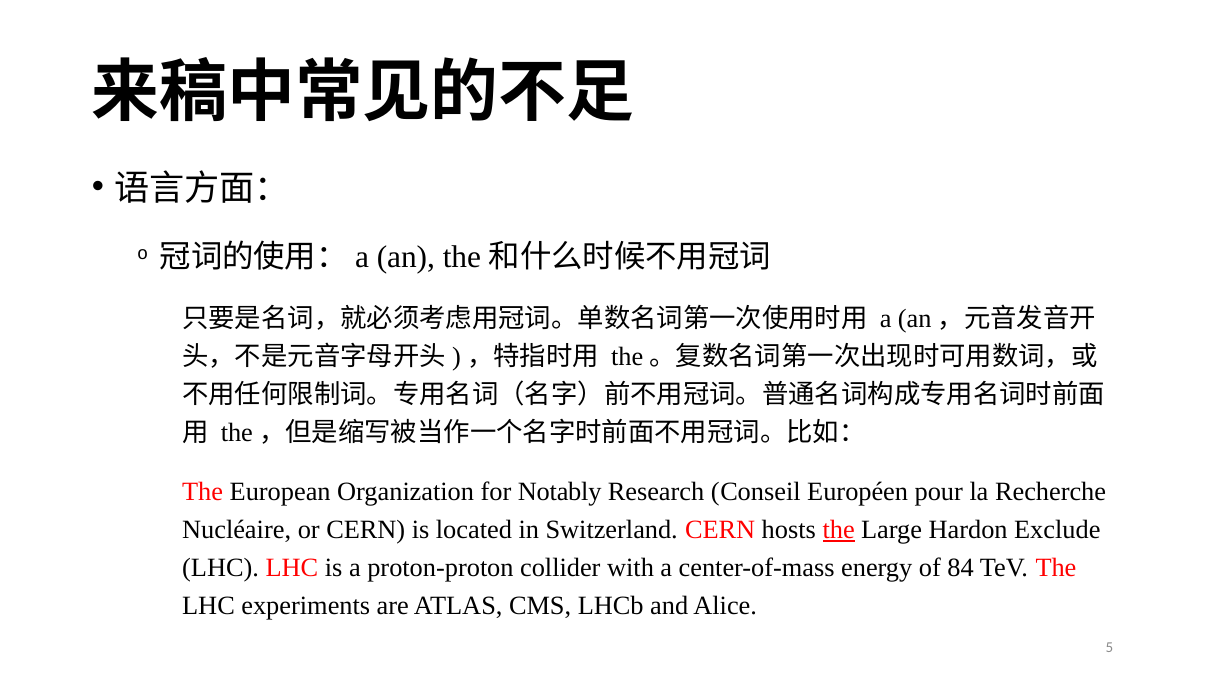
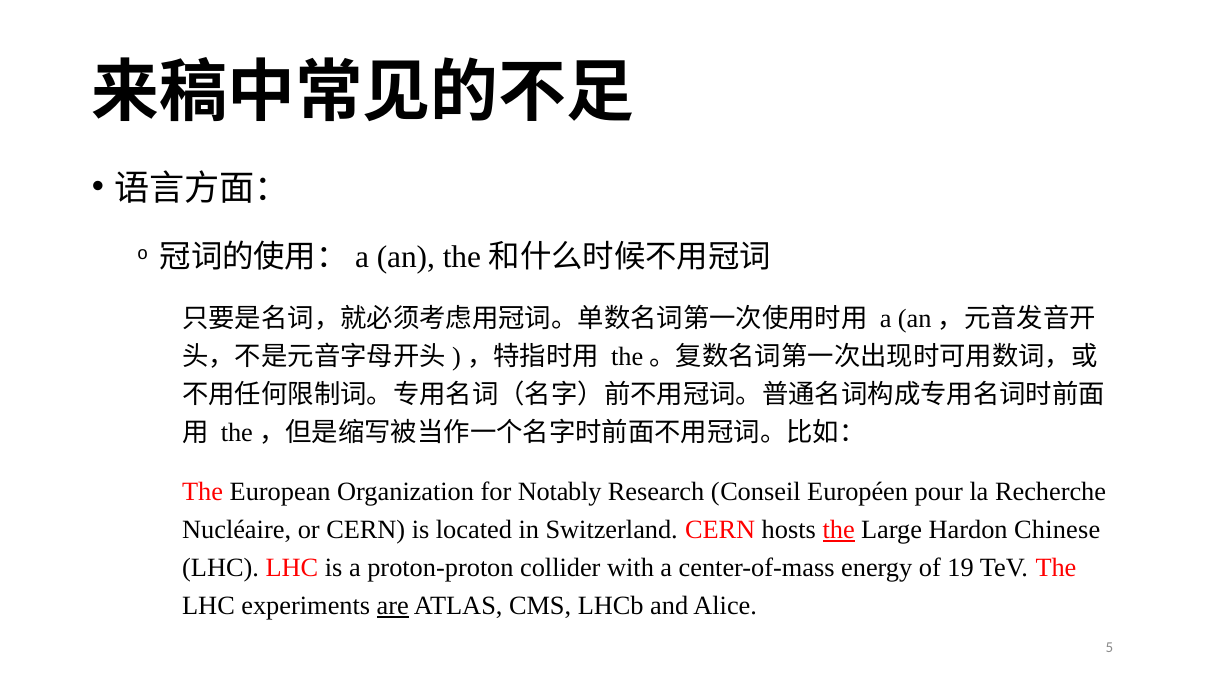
Exclude: Exclude -> Chinese
84: 84 -> 19
are underline: none -> present
